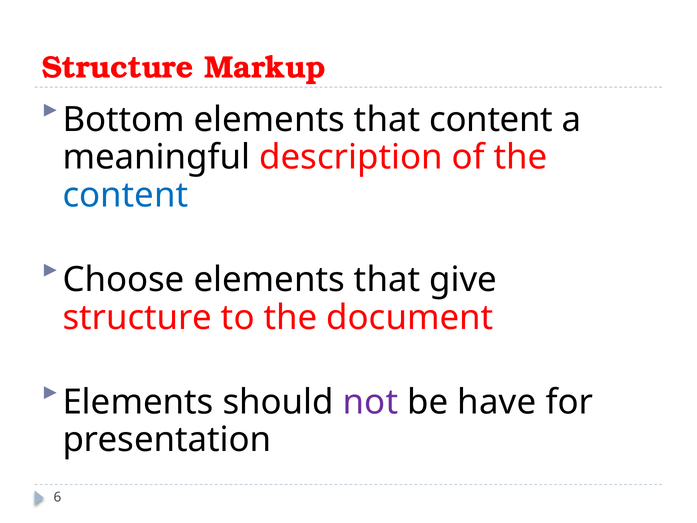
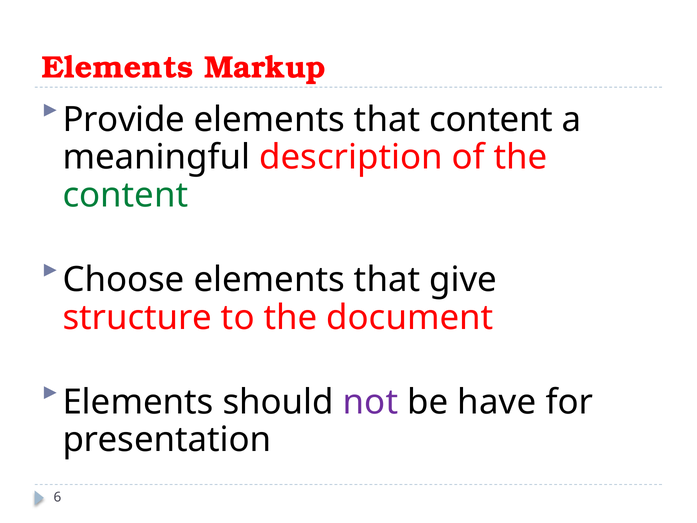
Structure at (118, 67): Structure -> Elements
Bottom: Bottom -> Provide
content at (125, 195) colour: blue -> green
